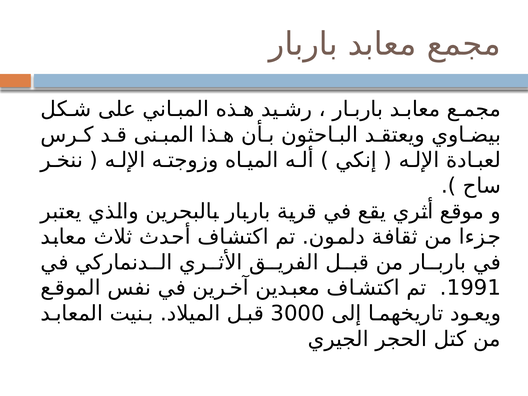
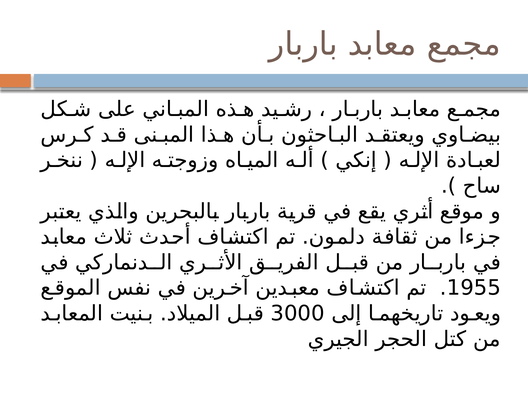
1991: 1991 -> 1955
